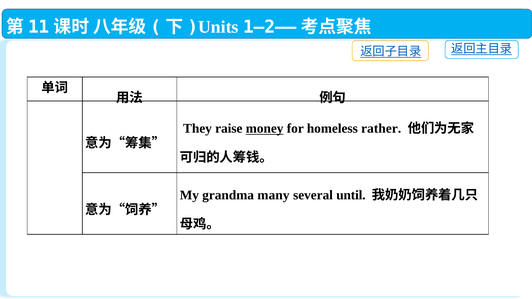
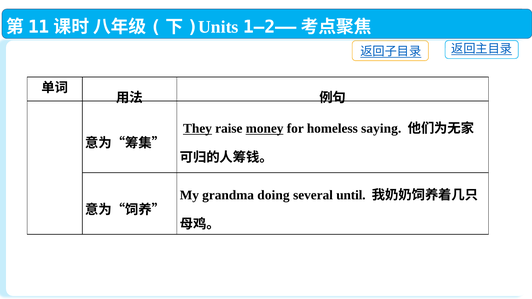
They underline: none -> present
rather: rather -> saying
many: many -> doing
